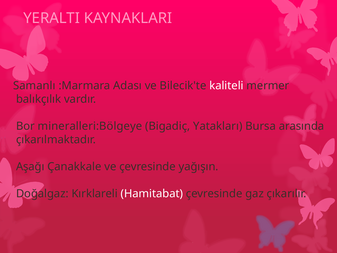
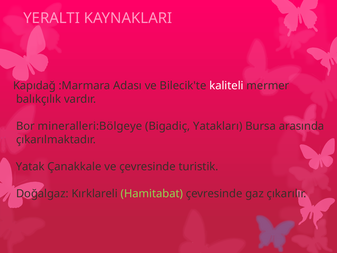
Samanlı: Samanlı -> Kapıdağ
Aşağı: Aşağı -> Yatak
yağışın: yağışın -> turistik
Hamitabat colour: white -> light green
